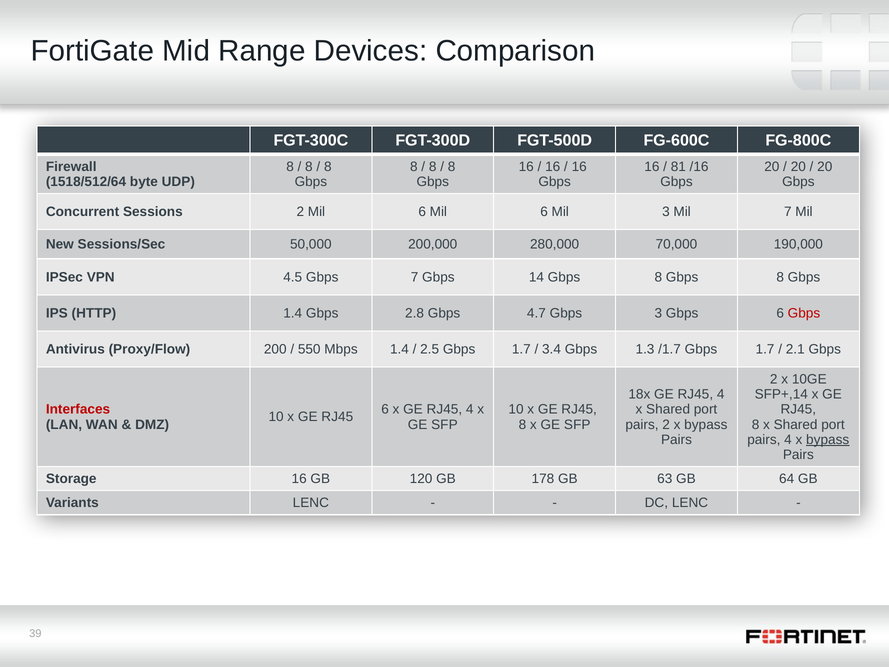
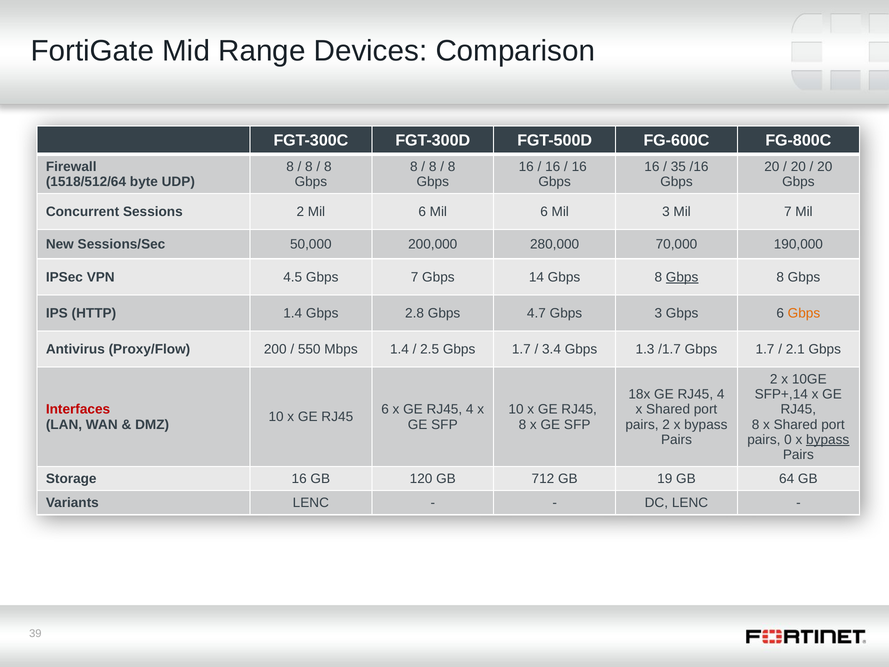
81: 81 -> 35
Gbps at (682, 277) underline: none -> present
Gbps at (804, 313) colour: red -> orange
pairs 4: 4 -> 0
178: 178 -> 712
63: 63 -> 19
